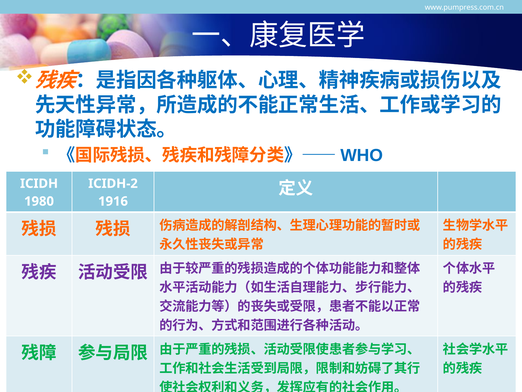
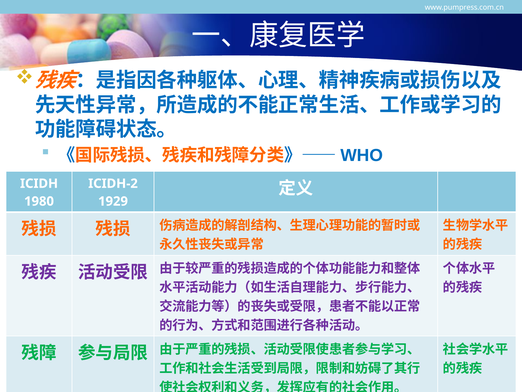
1916: 1916 -> 1929
